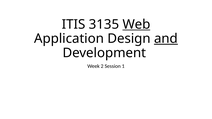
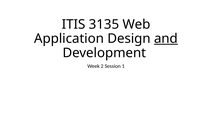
Web underline: present -> none
